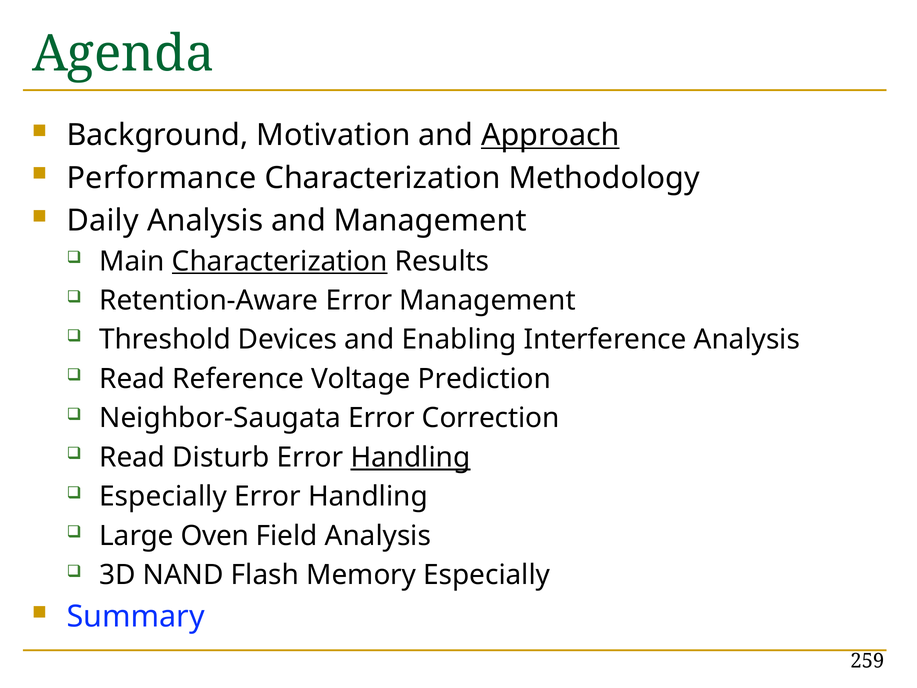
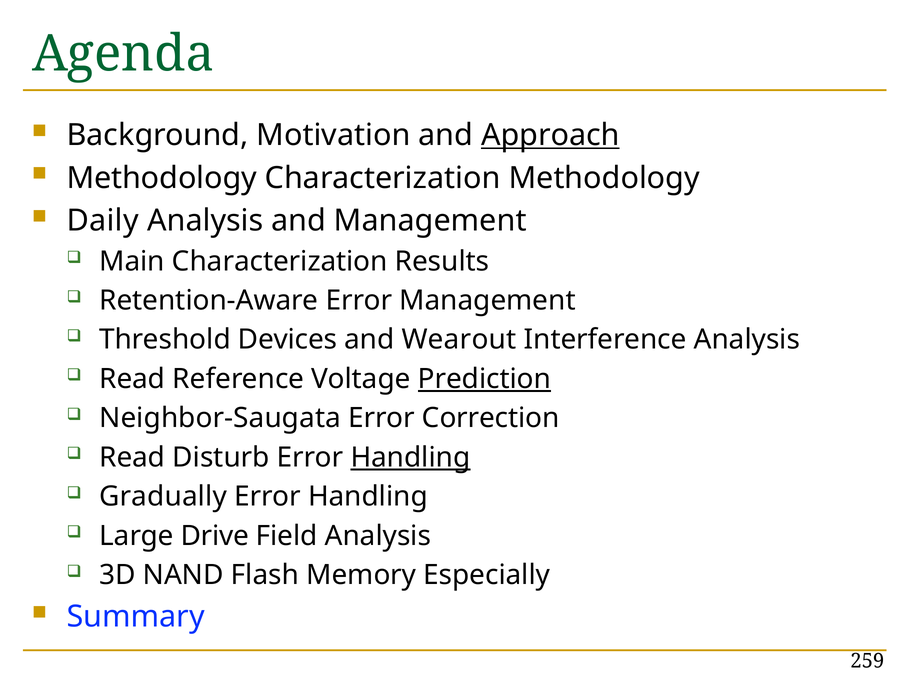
Performance at (162, 178): Performance -> Methodology
Characterization at (280, 261) underline: present -> none
Enabling: Enabling -> Wearout
Prediction underline: none -> present
Especially at (163, 496): Especially -> Gradually
Oven: Oven -> Drive
